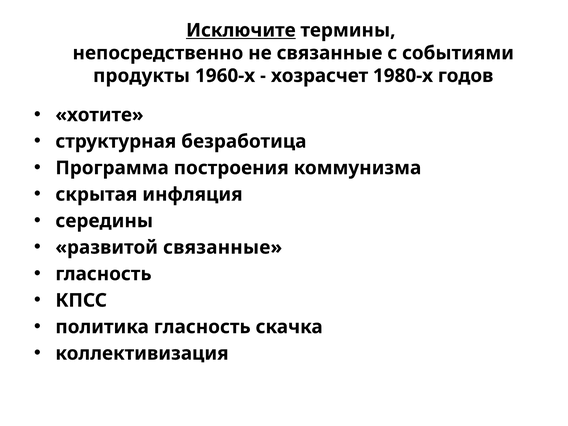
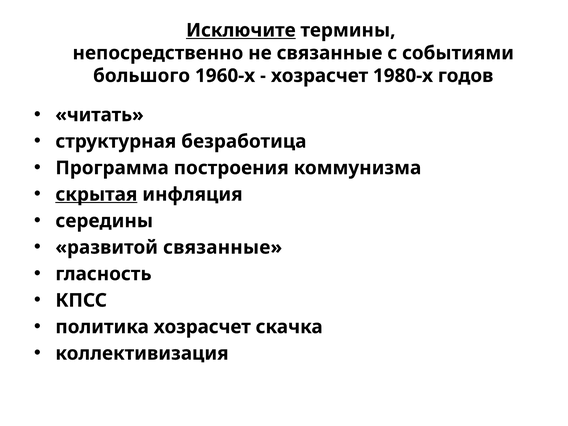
продукты: продукты -> большого
хотите: хотите -> читать
скрытая underline: none -> present
политика гласность: гласность -> хозрасчет
